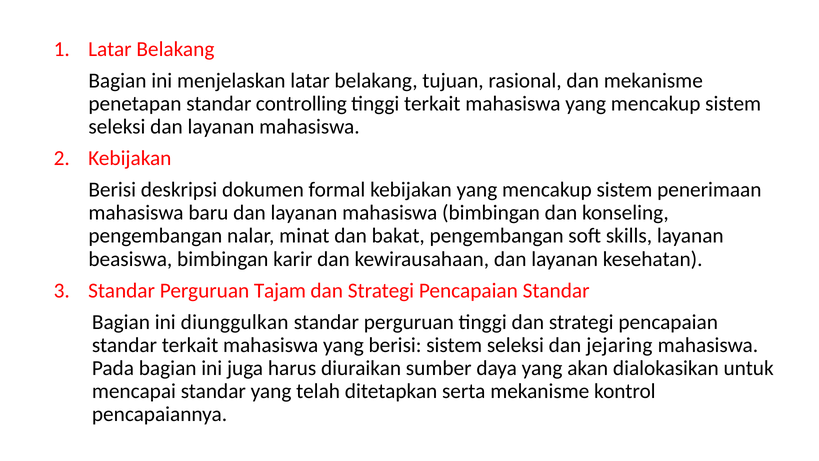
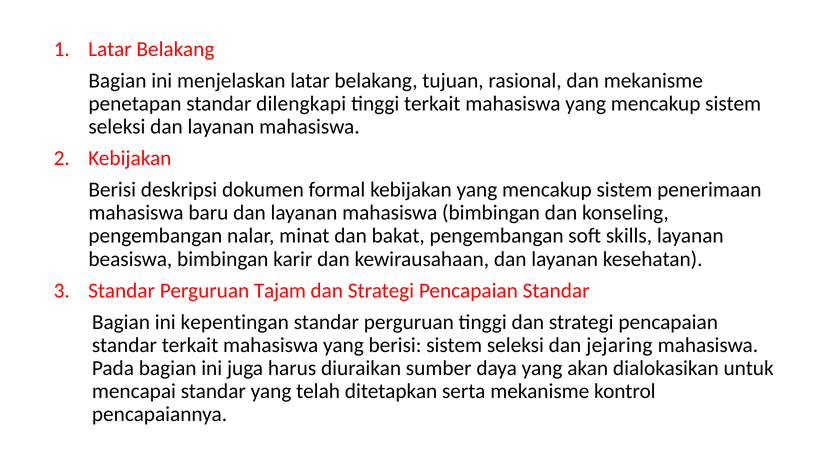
controlling: controlling -> dilengkapi
diunggulkan: diunggulkan -> kepentingan
